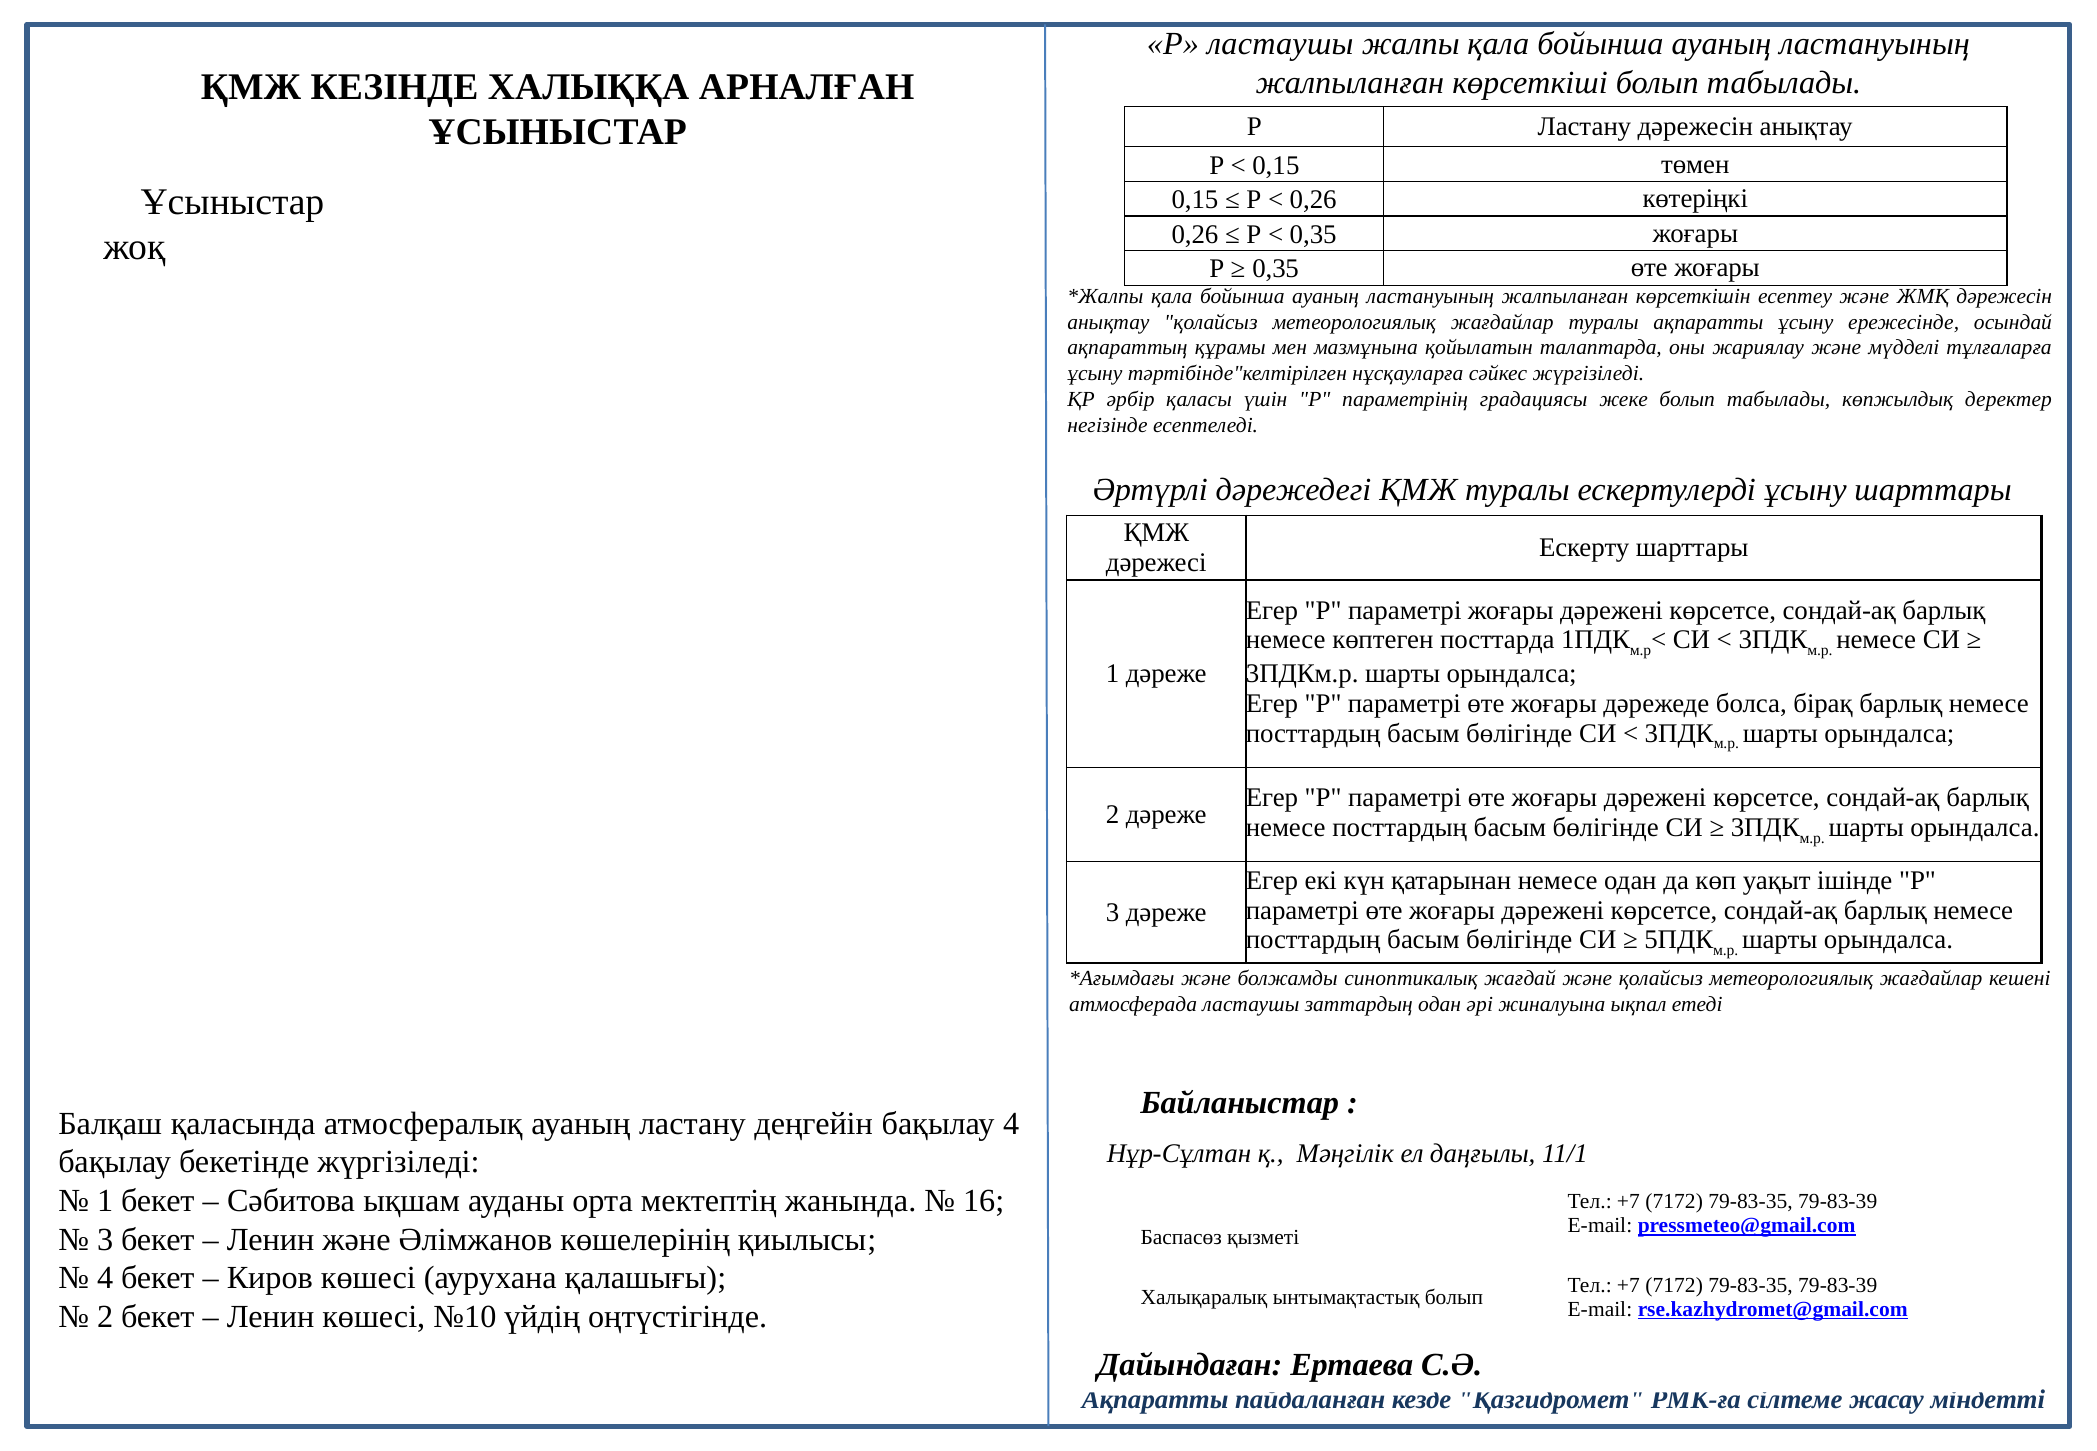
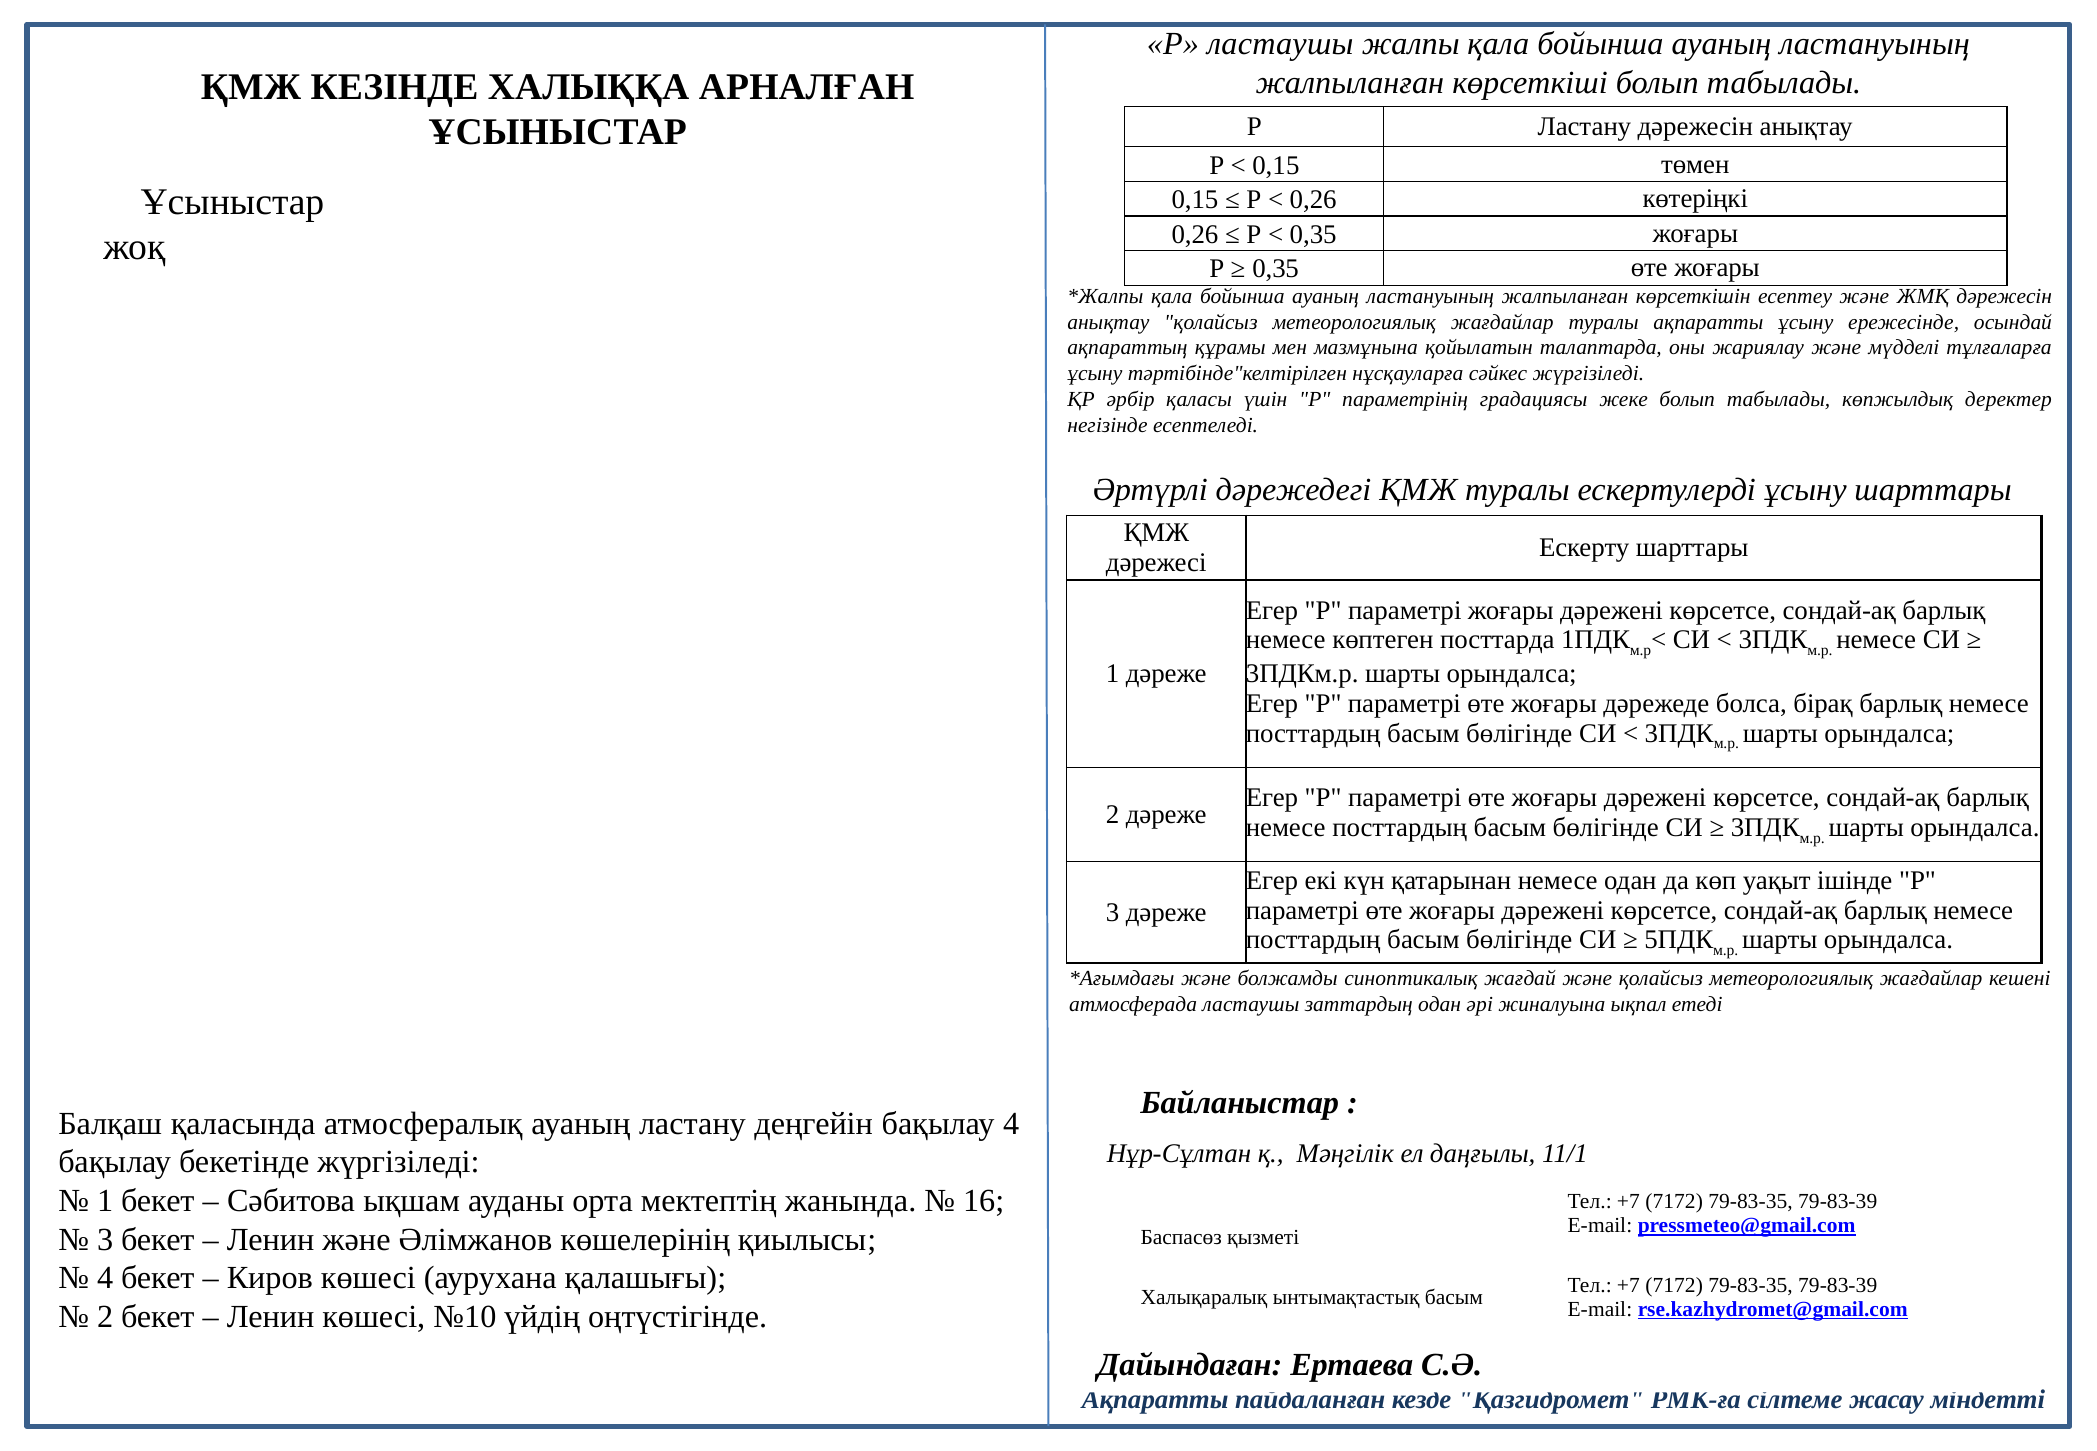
ынтымақтастық болып: болып -> басым
